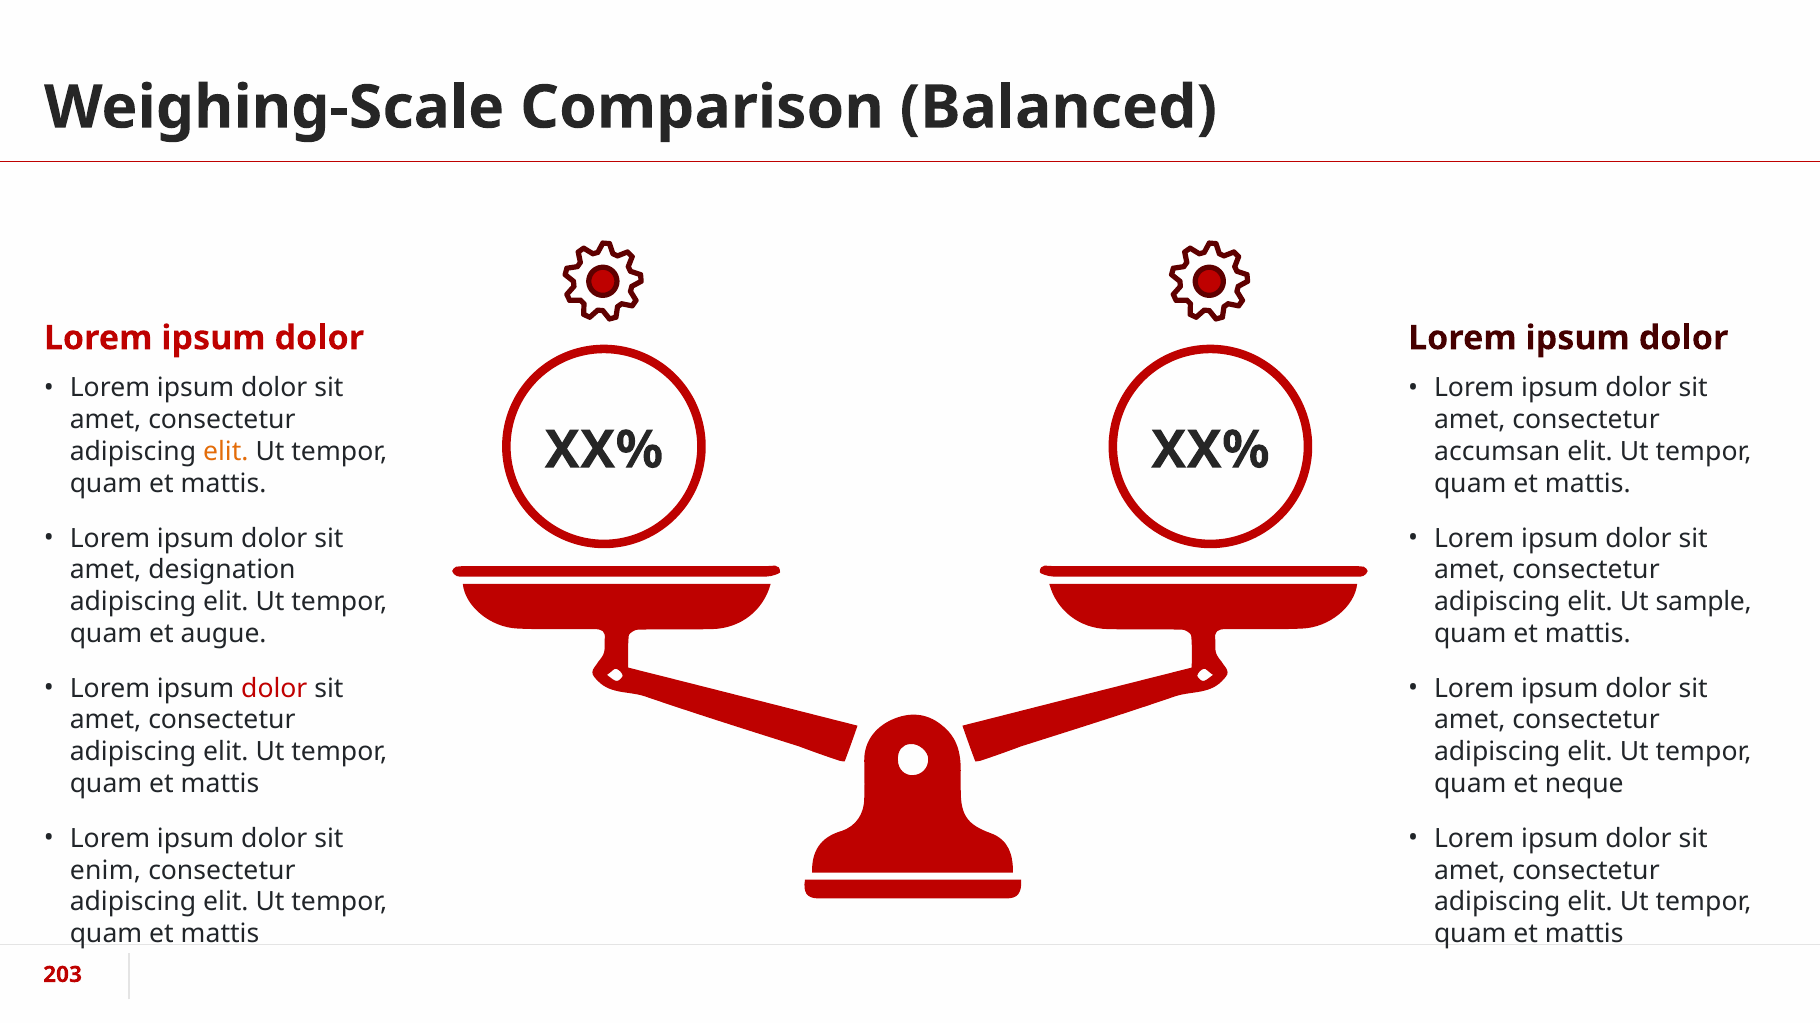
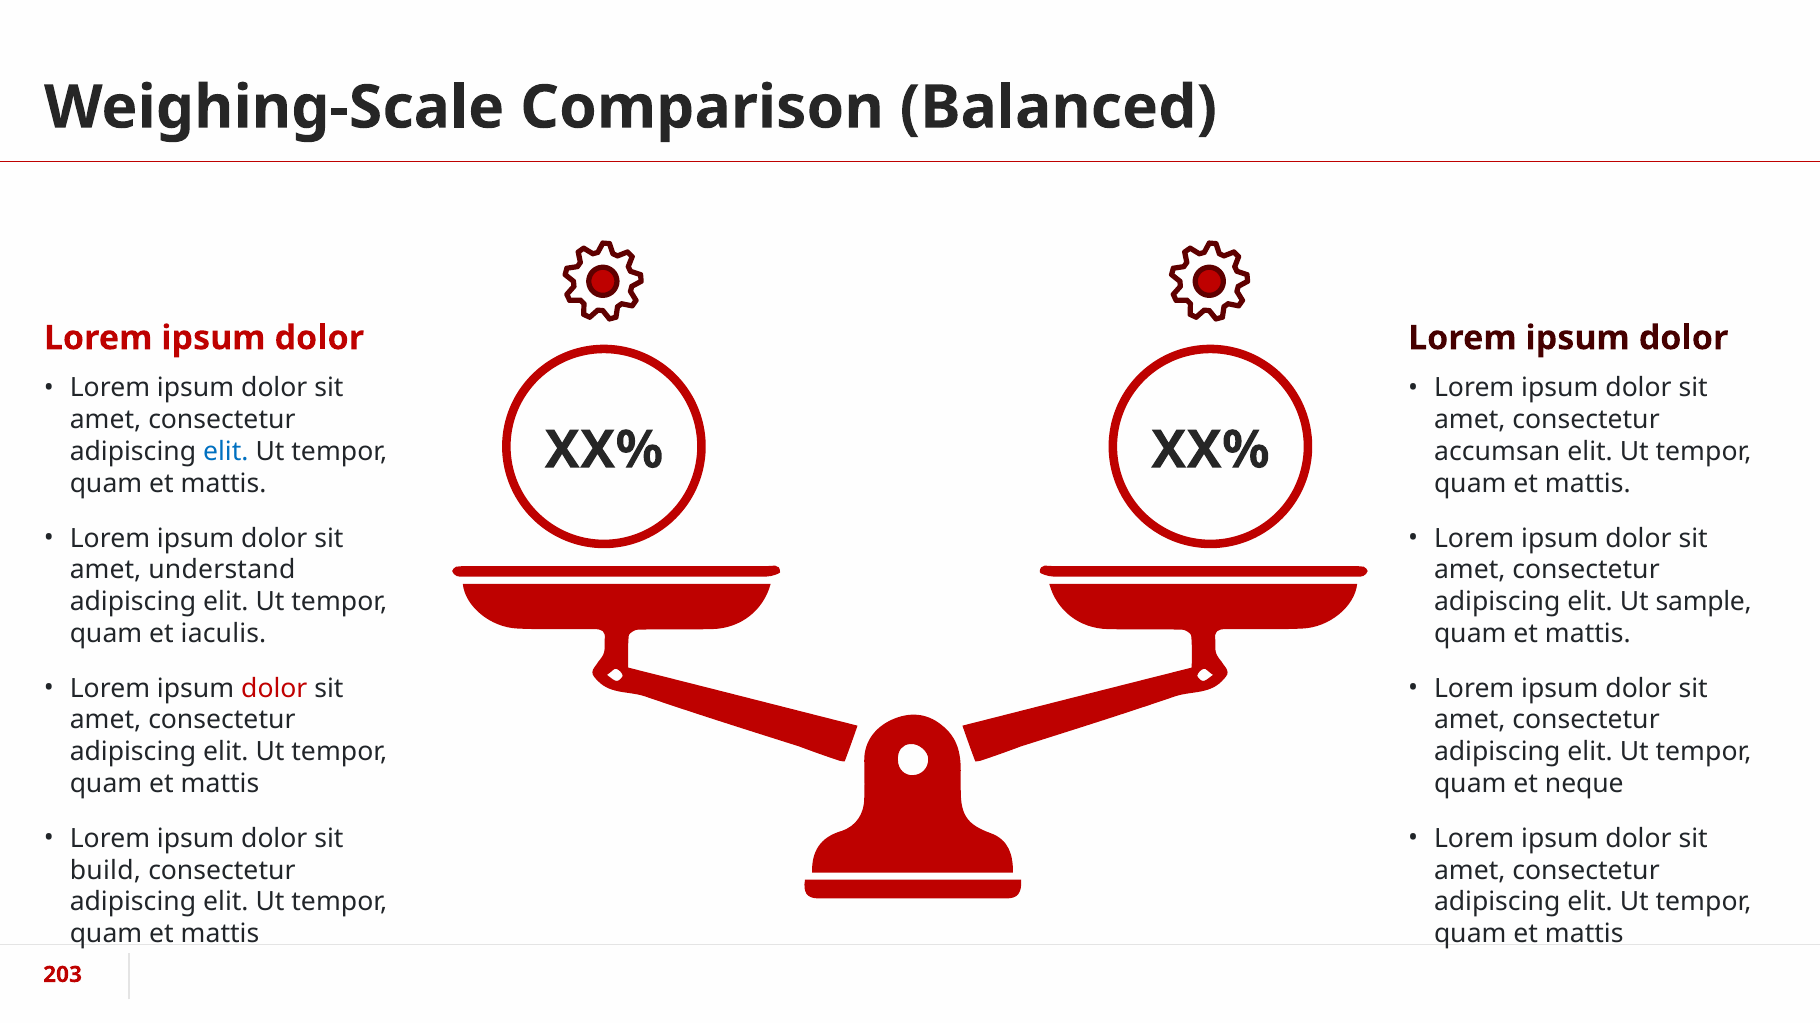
elit at (226, 452) colour: orange -> blue
designation: designation -> understand
augue: augue -> iaculis
enim: enim -> build
